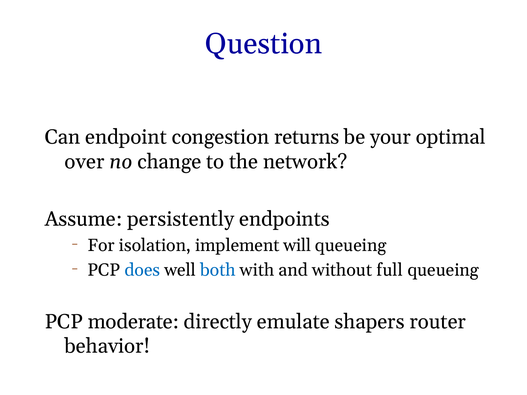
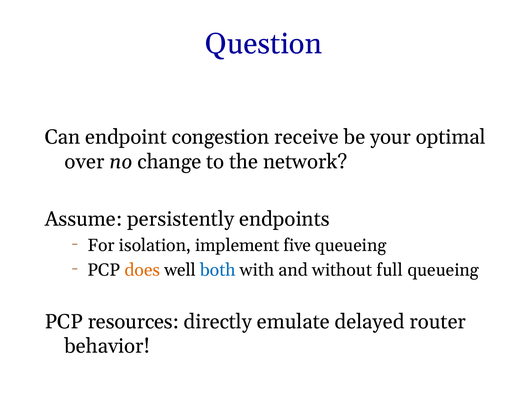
returns: returns -> receive
will: will -> five
does colour: blue -> orange
moderate: moderate -> resources
shapers: shapers -> delayed
